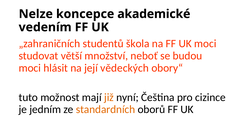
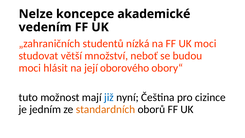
škola: škola -> nízká
vědeckých: vědeckých -> oborového
již colour: orange -> blue
